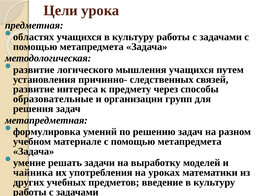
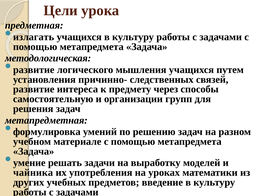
областях: областях -> излагать
образовательные: образовательные -> самостоятельную
